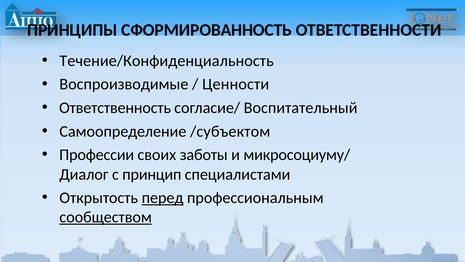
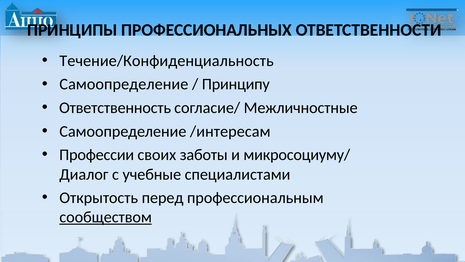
СФОРМИРОВАННОСТЬ: СФОРМИРОВАННОСТЬ -> ПРОФЕССИОНАЛЬНЫХ
Воспроизводимые at (124, 84): Воспроизводимые -> Самоопределение
Ценности: Ценности -> Принципу
Воспитательный: Воспитательный -> Межличностные
/субъектом: /субъектом -> /интересам
принцип: принцип -> учебные
перед underline: present -> none
